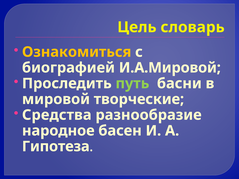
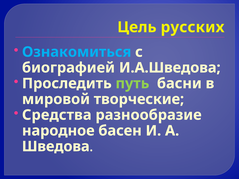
словарь: словарь -> русских
Ознакомиться colour: yellow -> light blue
И.А.Мировой: И.А.Мировой -> И.А.Шведова
Гипотеза: Гипотеза -> Шведова
